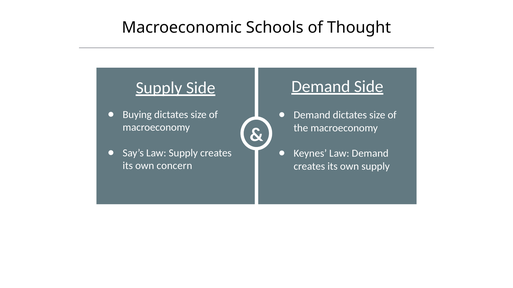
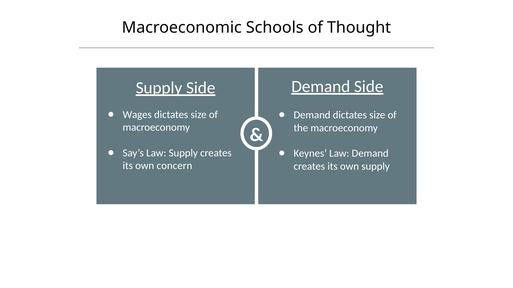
Buying: Buying -> Wages
